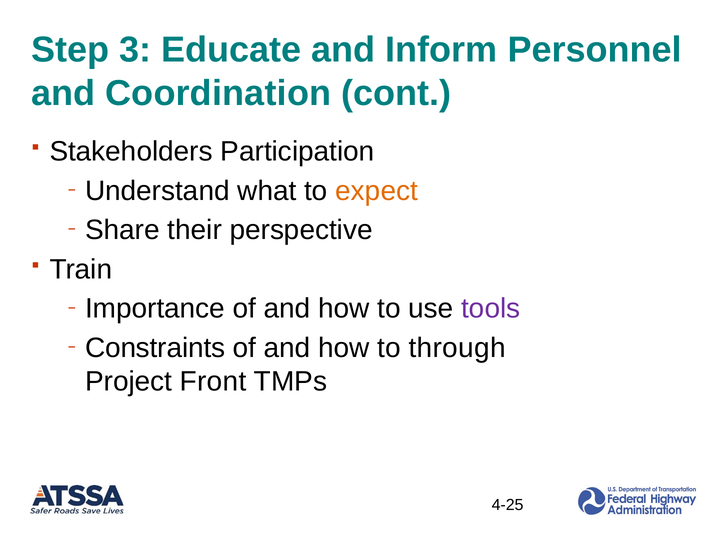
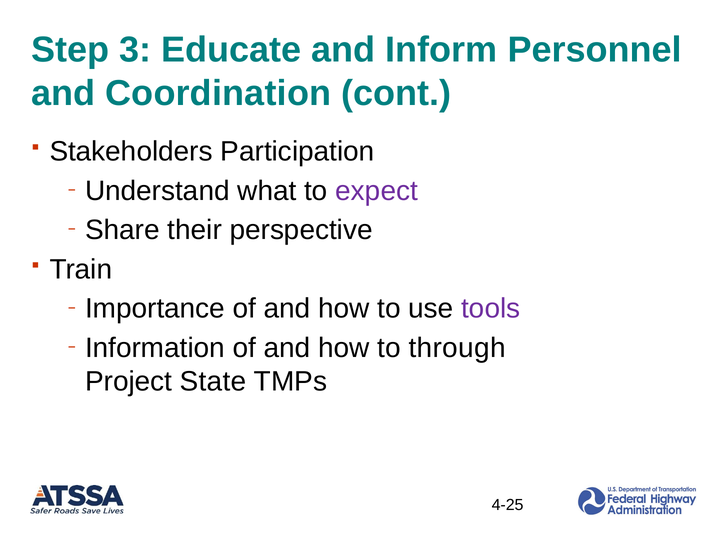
expect colour: orange -> purple
Constraints: Constraints -> Information
Front: Front -> State
